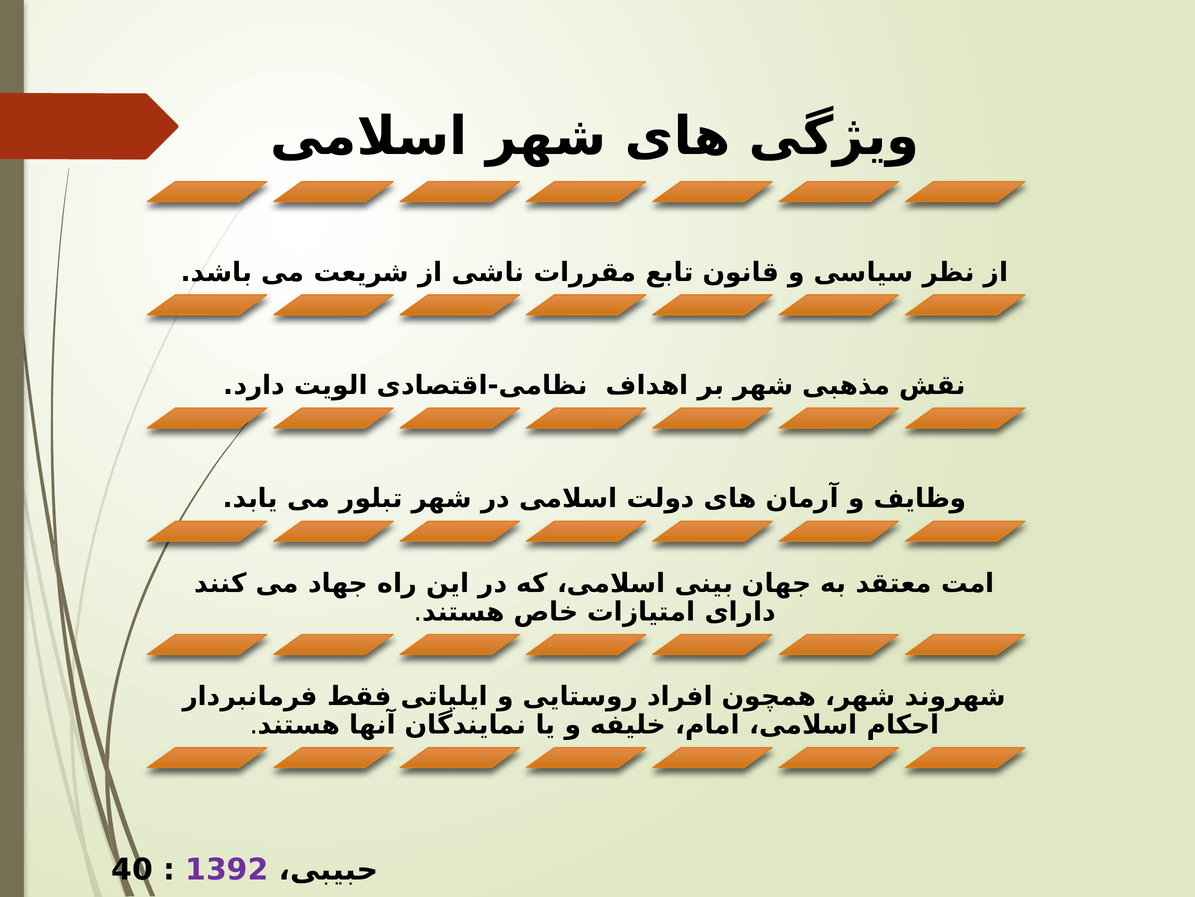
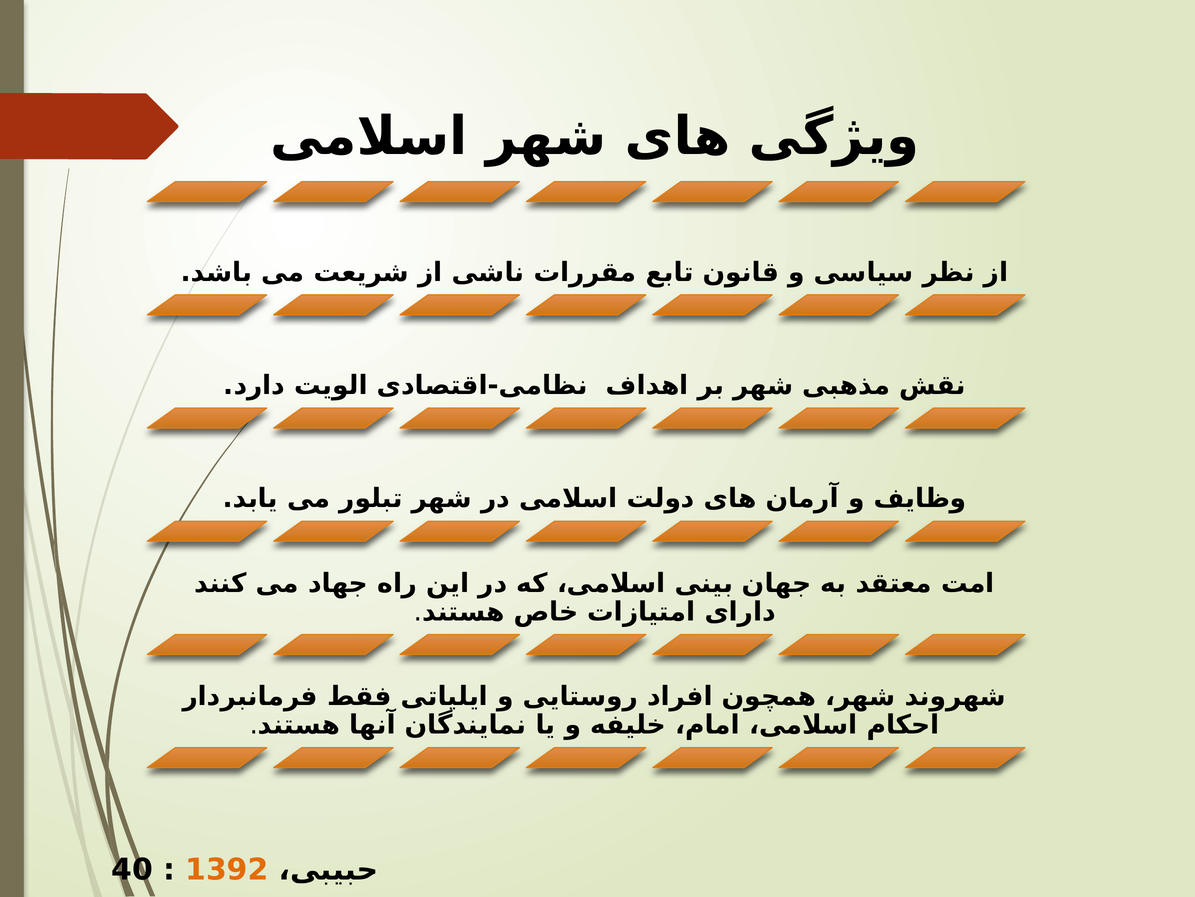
1392 colour: purple -> orange
